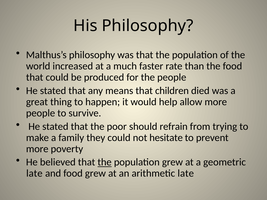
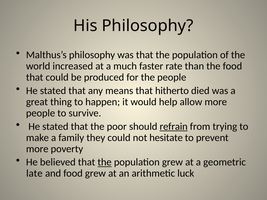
children: children -> hitherto
refrain underline: none -> present
arithmetic late: late -> luck
